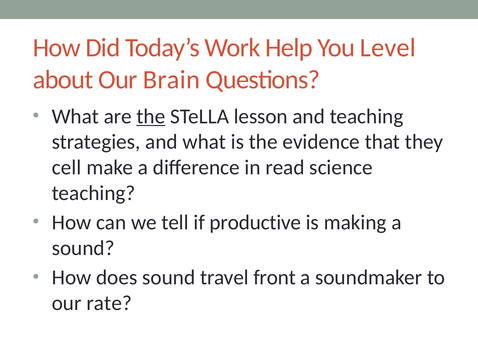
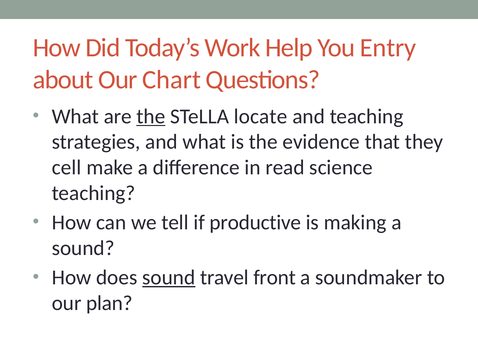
Level: Level -> Entry
Brain: Brain -> Chart
lesson: lesson -> locate
sound at (169, 277) underline: none -> present
rate: rate -> plan
